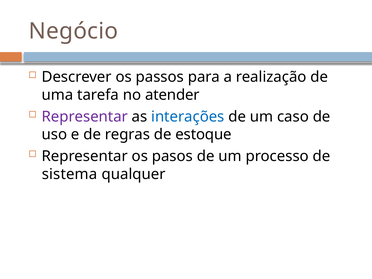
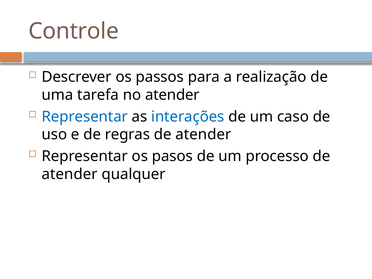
Negócio: Negócio -> Controle
Representar at (85, 117) colour: purple -> blue
regras de estoque: estoque -> atender
sistema at (70, 174): sistema -> atender
